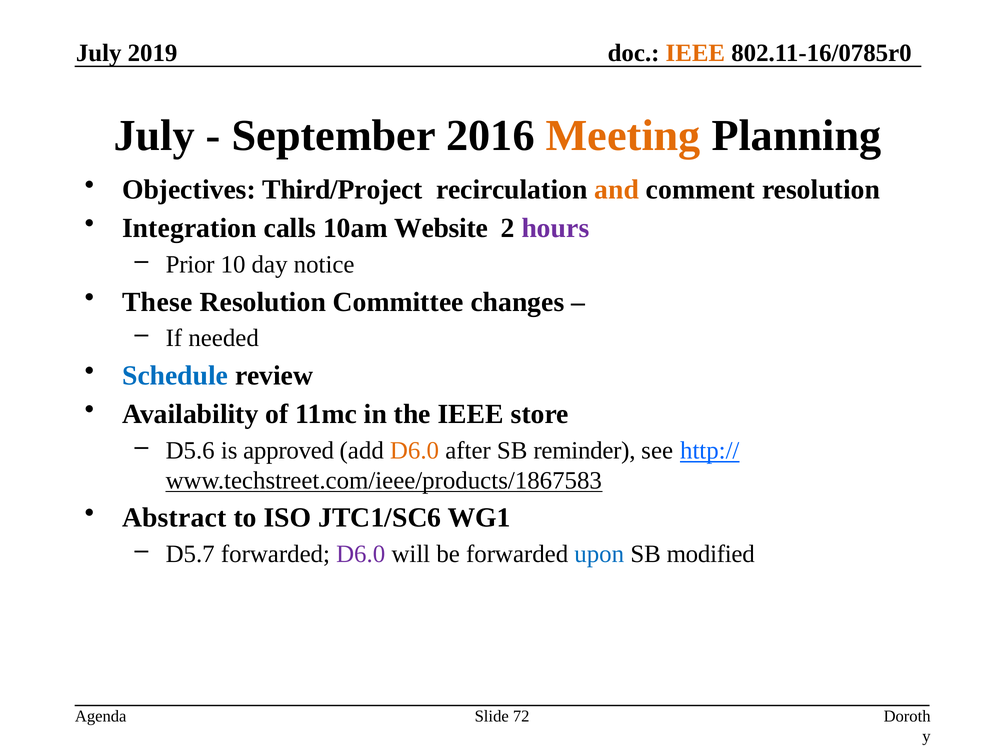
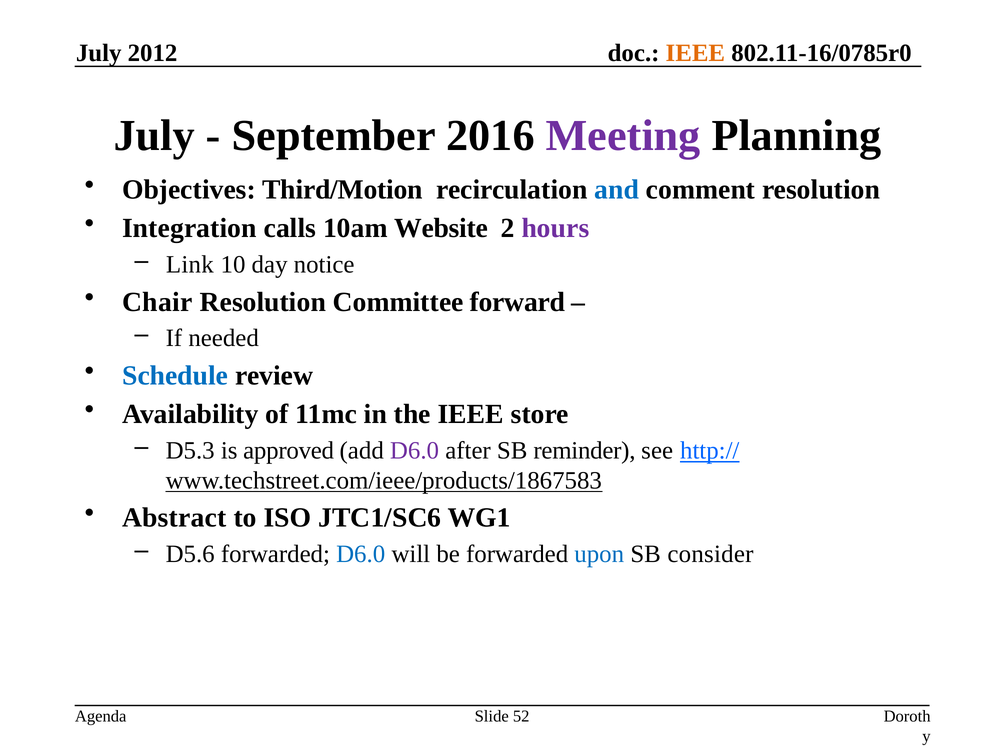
2019: 2019 -> 2012
Meeting colour: orange -> purple
Third/Project: Third/Project -> Third/Motion
and colour: orange -> blue
Prior: Prior -> Link
These: These -> Chair
changes: changes -> forward
D5.6: D5.6 -> D5.3
D6.0 at (415, 451) colour: orange -> purple
D5.7: D5.7 -> D5.6
D6.0 at (361, 554) colour: purple -> blue
modified: modified -> consider
72: 72 -> 52
